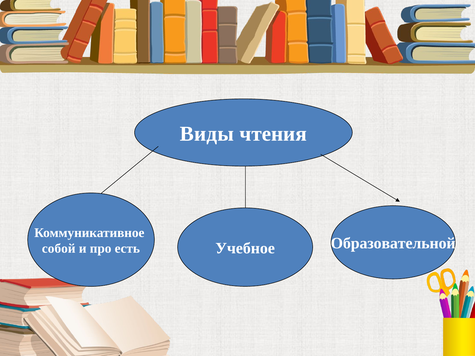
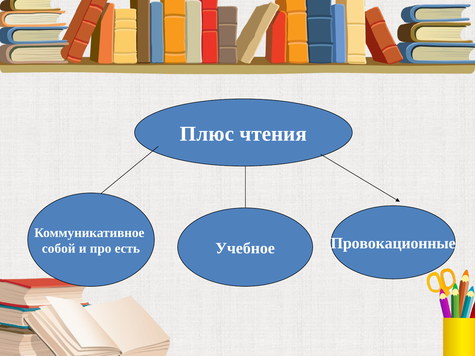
Виды: Виды -> Плюс
Образовательной: Образовательной -> Провокационные
